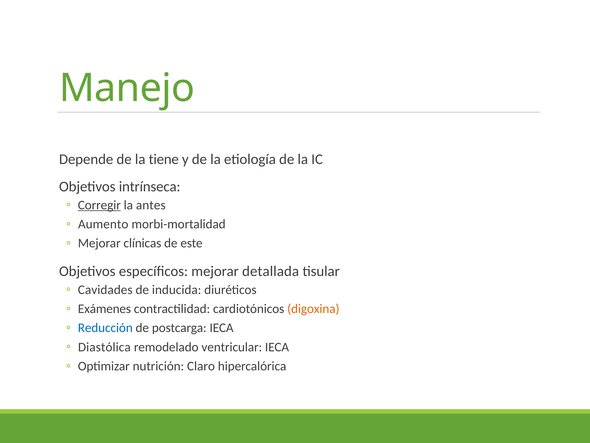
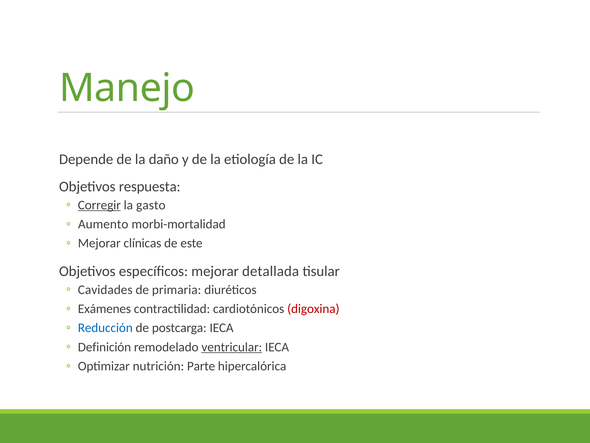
tiene: tiene -> daño
intrínseca: intrínseca -> respuesta
antes: antes -> gasto
inducida: inducida -> primaria
digoxina colour: orange -> red
Diastólica: Diastólica -> Definición
ventricular underline: none -> present
Claro: Claro -> Parte
